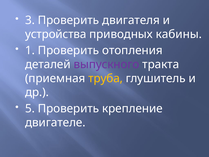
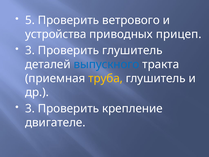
3: 3 -> 5
двигателя: двигателя -> ветрового
кабины: кабины -> прицеп
1 at (30, 50): 1 -> 3
Проверить отопления: отопления -> глушитель
выпускного colour: purple -> blue
5 at (30, 108): 5 -> 3
